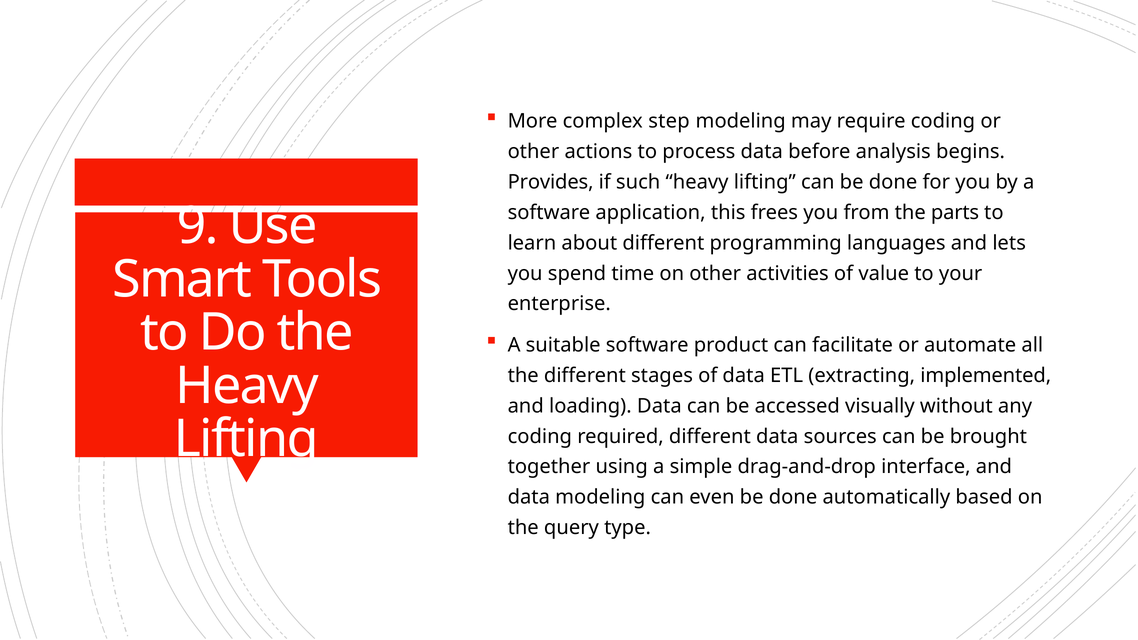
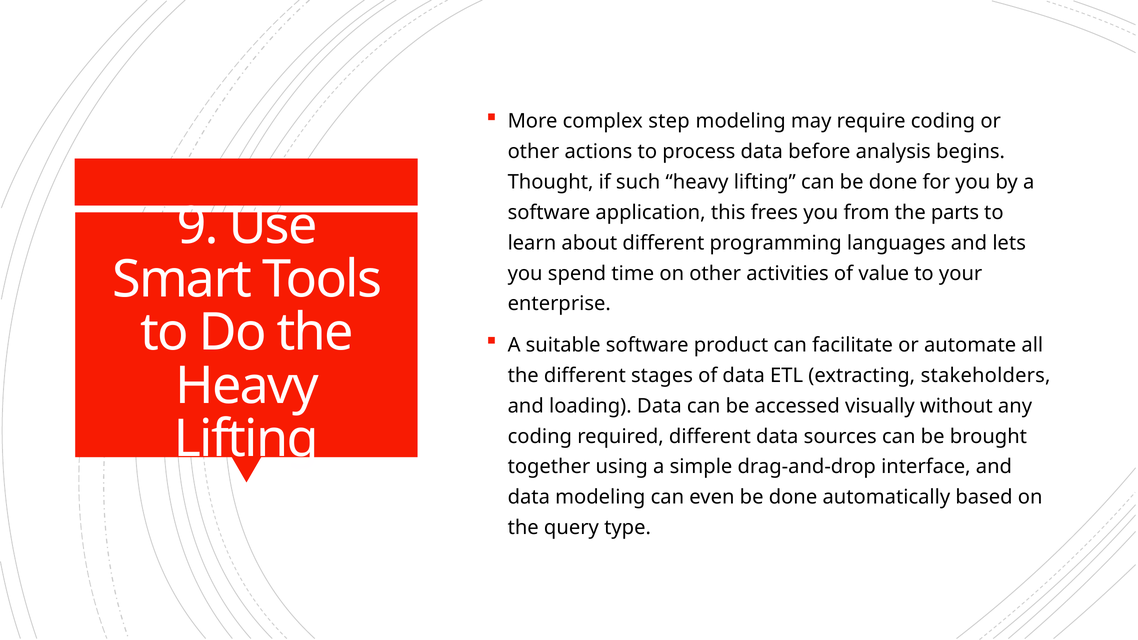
Provides: Provides -> Thought
implemented: implemented -> stakeholders
